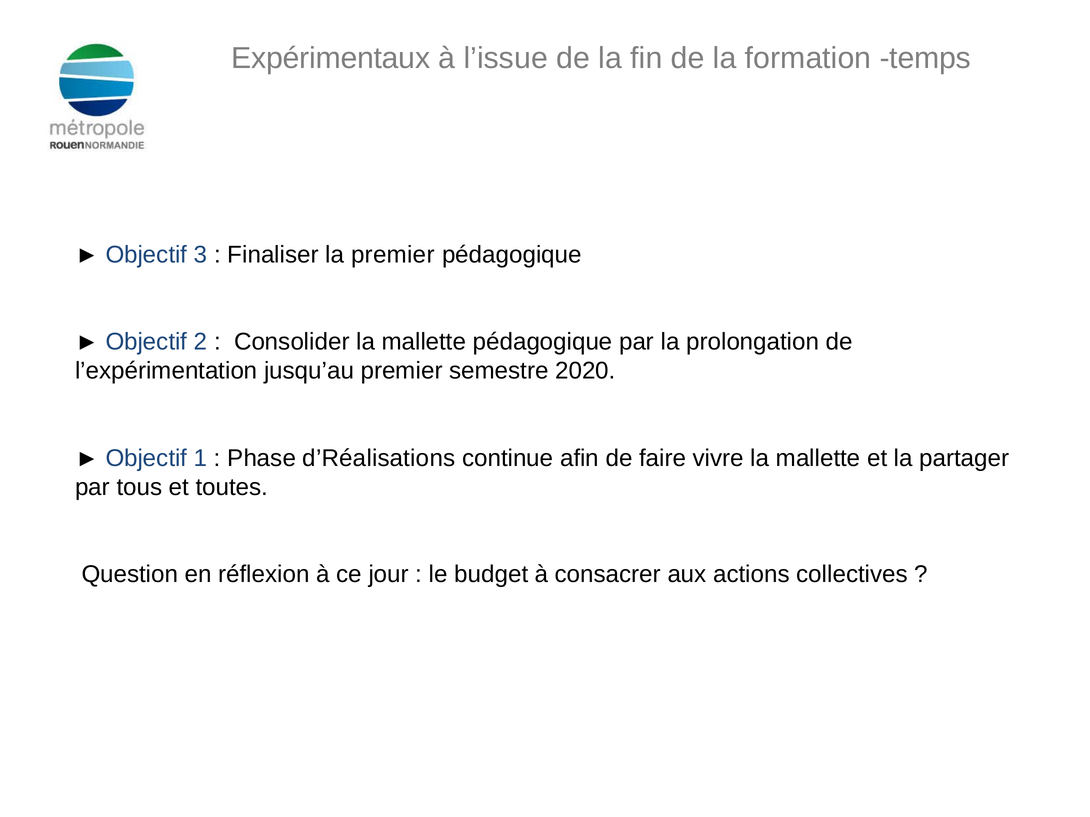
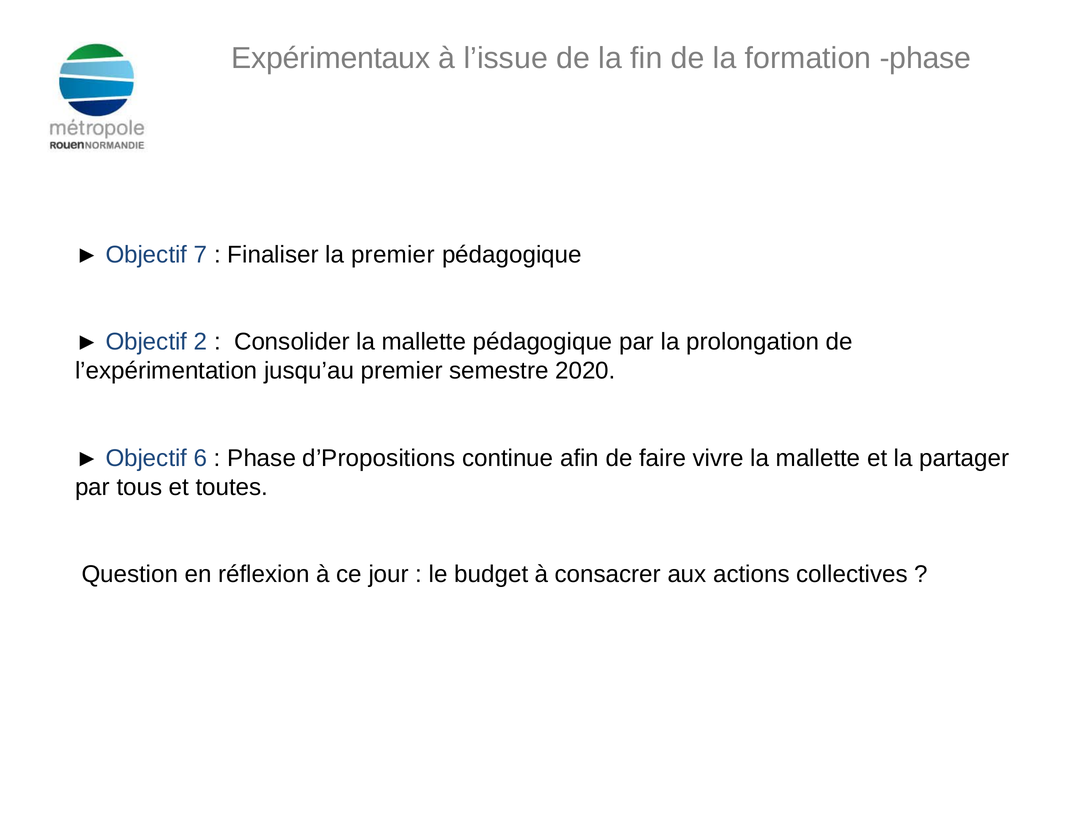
formation temps: temps -> phase
3: 3 -> 7
1: 1 -> 6
d’Réalisations: d’Réalisations -> d’Propositions
